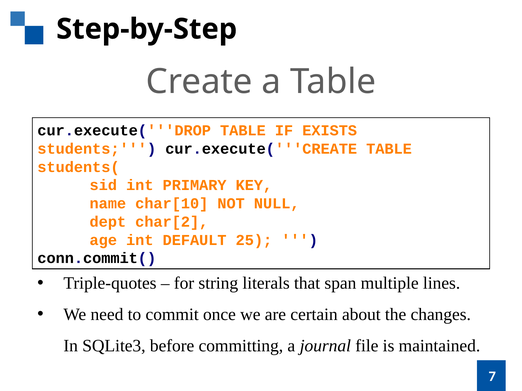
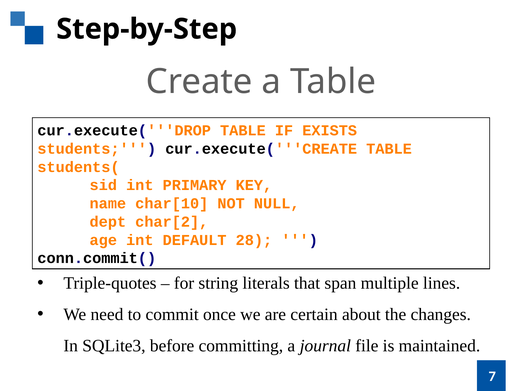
25: 25 -> 28
